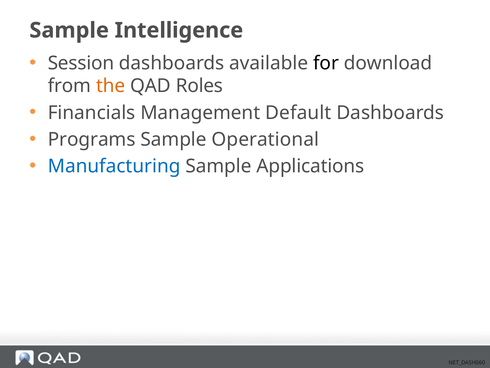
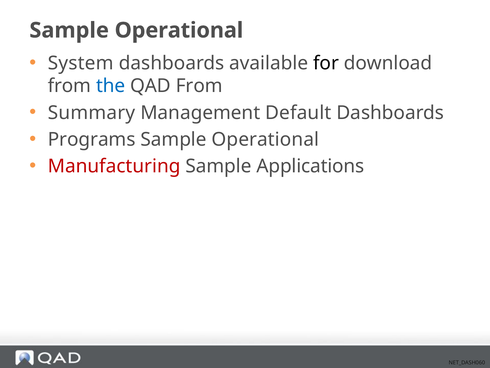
Intelligence at (179, 30): Intelligence -> Operational
Session: Session -> System
the colour: orange -> blue
QAD Roles: Roles -> From
Financials: Financials -> Summary
Manufacturing colour: blue -> red
